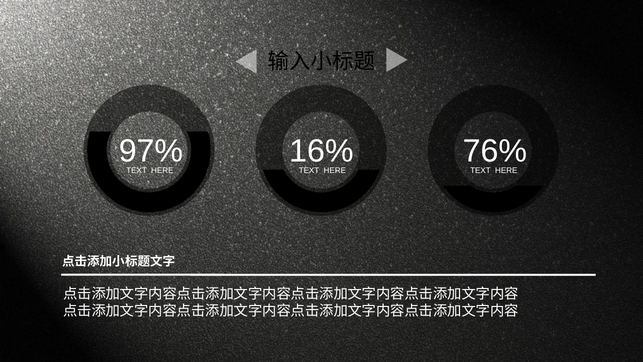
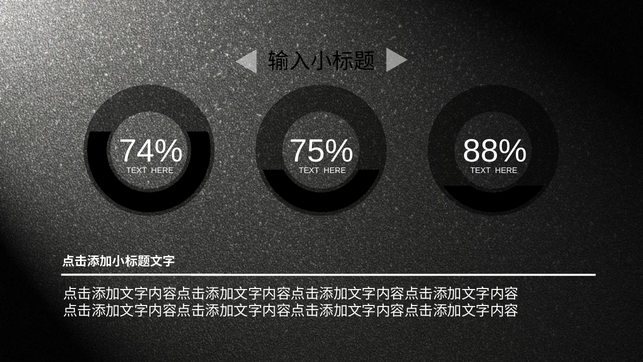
97%: 97% -> 74%
16%: 16% -> 75%
76%: 76% -> 88%
